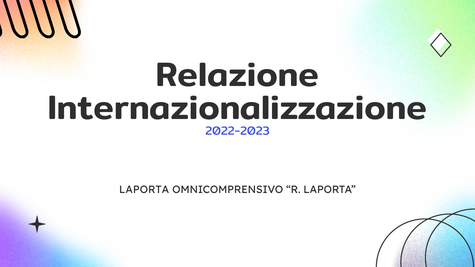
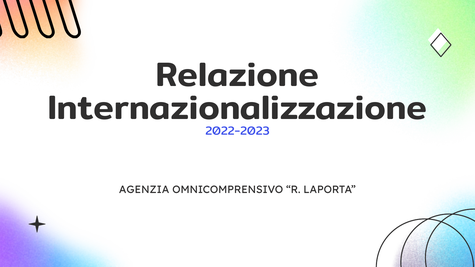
LAPORTA at (144, 190): LAPORTA -> AGENZIA
